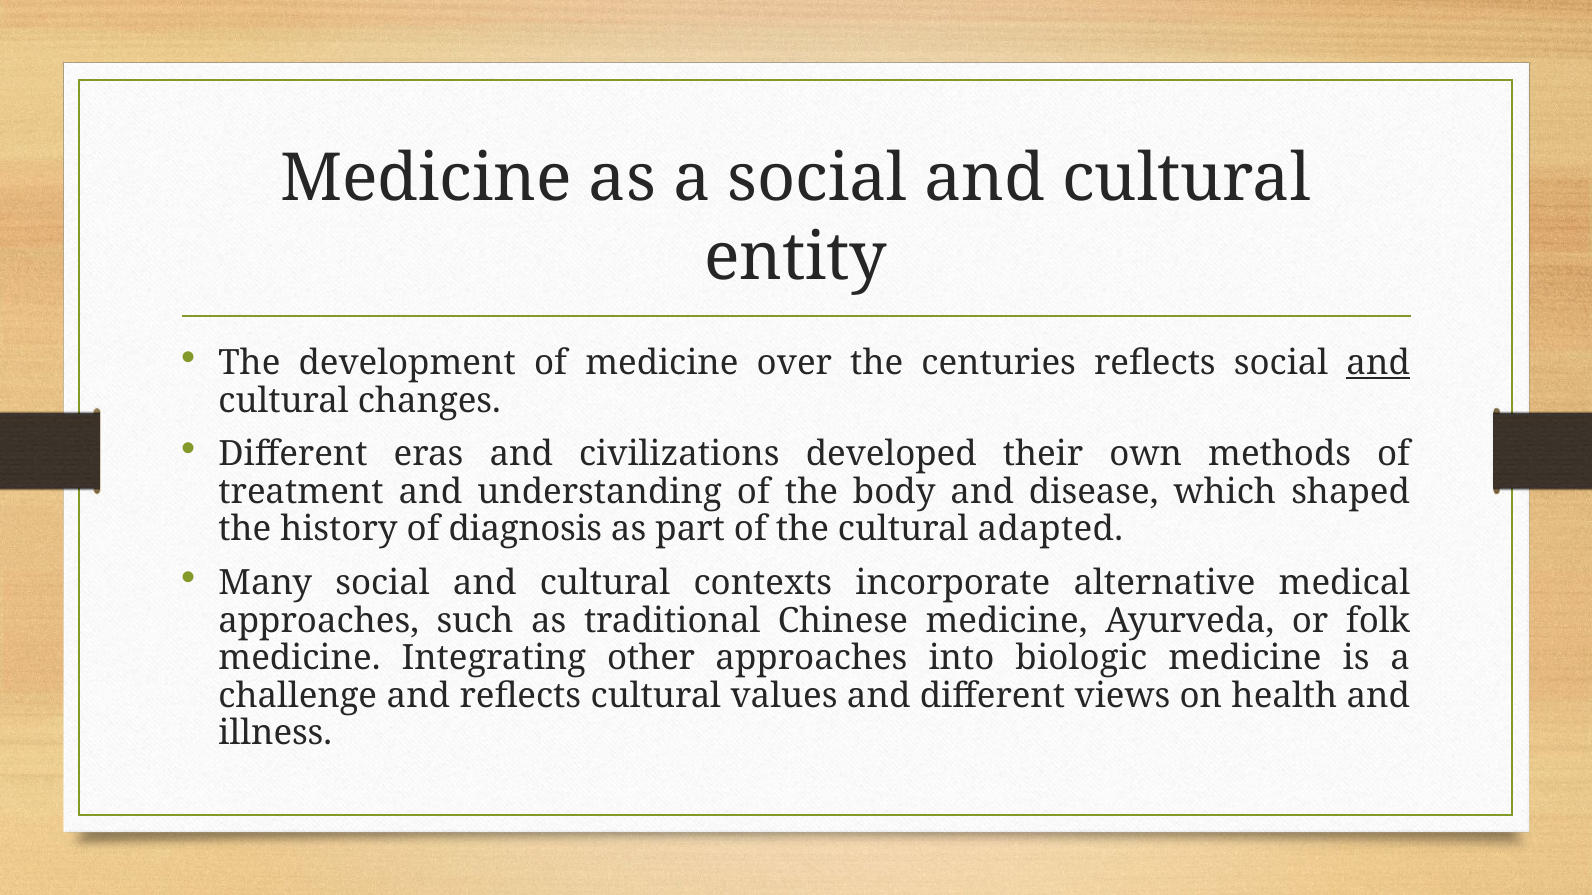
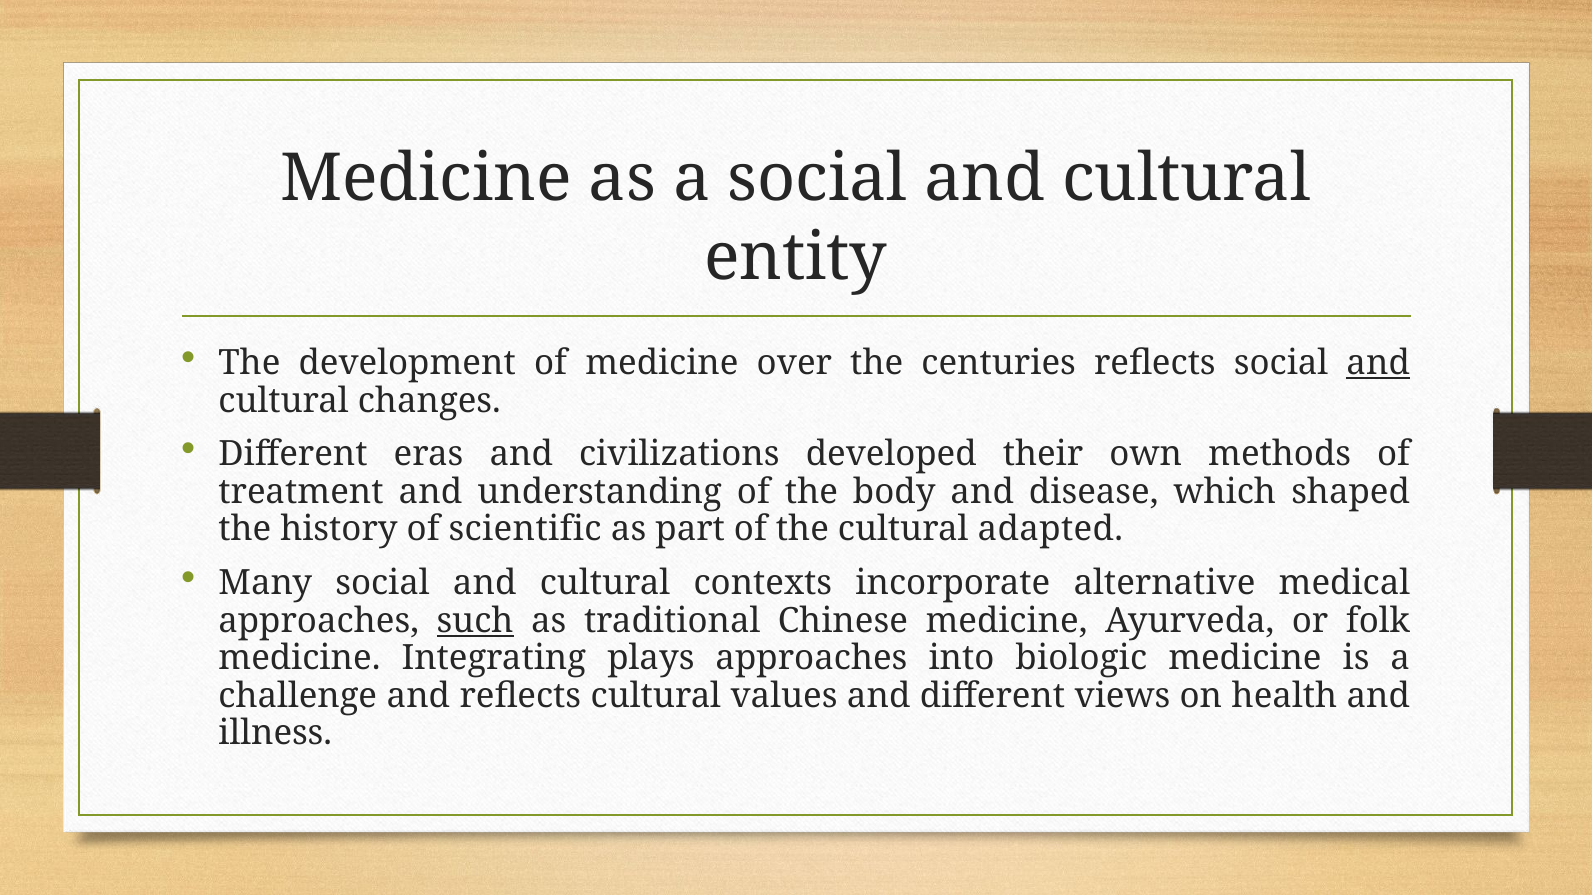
diagnosis: diagnosis -> scientific
such underline: none -> present
other: other -> plays
